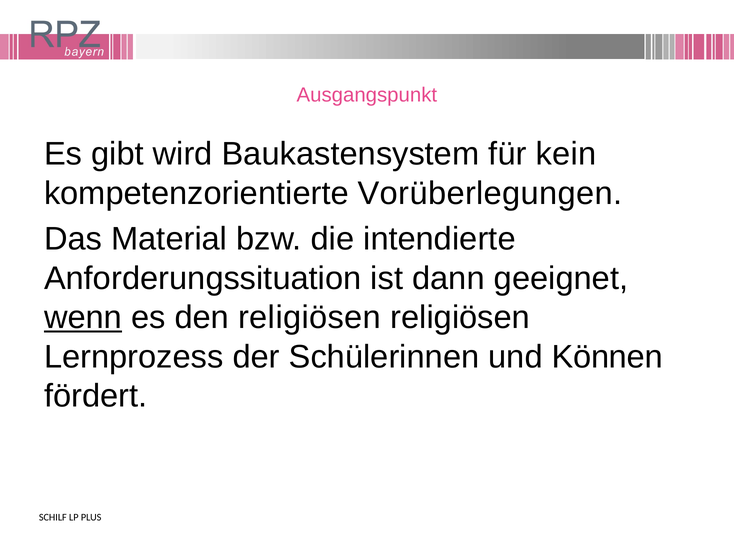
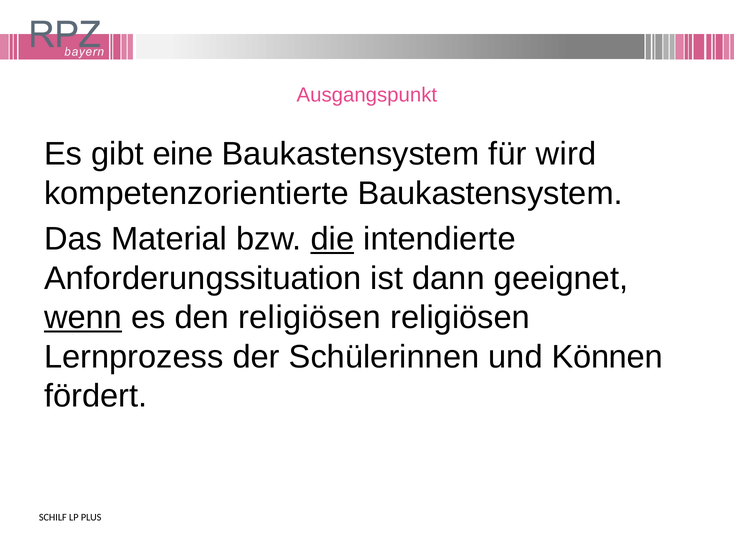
wird: wird -> eine
kein: kein -> wird
kompetenzorientierte Vorüberlegungen: Vorüberlegungen -> Baukastensystem
die underline: none -> present
